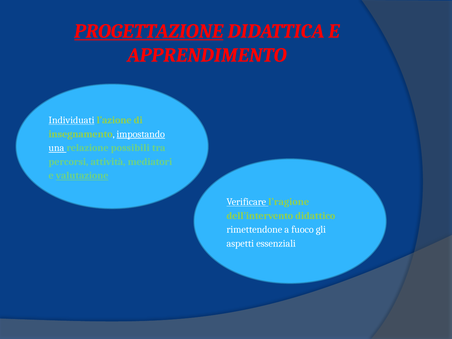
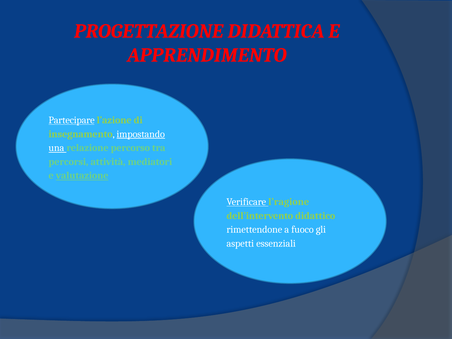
PROGETTAZIONE underline: present -> none
Individuati: Individuati -> Partecipare
possibili: possibili -> percorso
